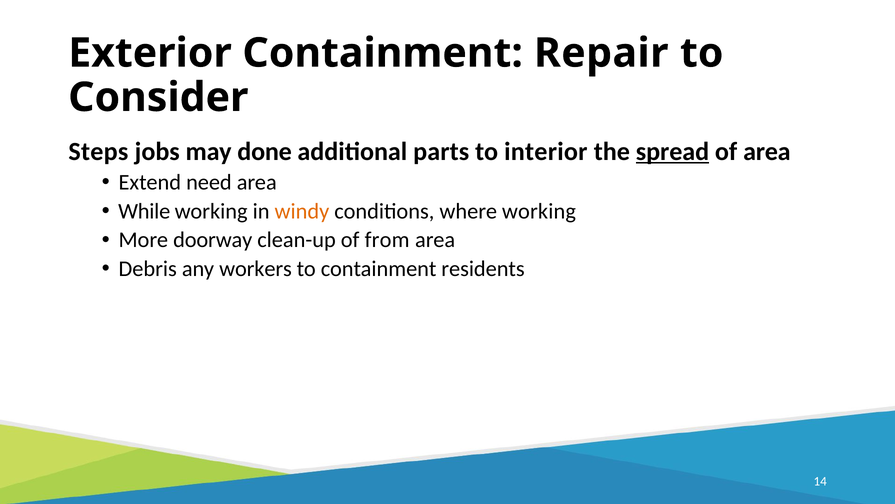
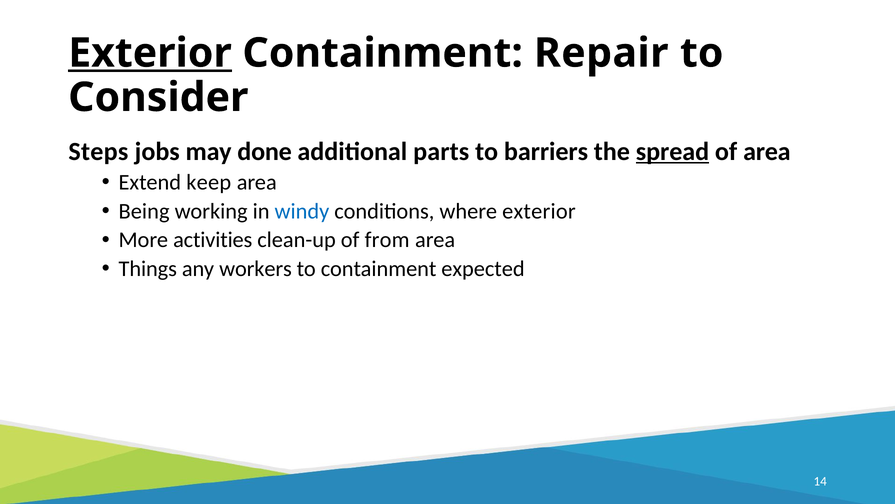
Exterior at (150, 53) underline: none -> present
interior: interior -> barriers
need: need -> keep
While: While -> Being
windy colour: orange -> blue
where working: working -> exterior
doorway: doorway -> activities
Debris: Debris -> Things
residents: residents -> expected
